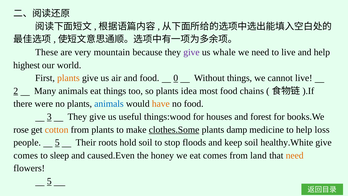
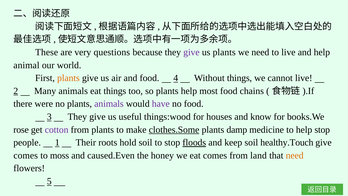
mountain: mountain -> questions
us whale: whale -> plants
highest: highest -> animal
0: 0 -> 4
plants idea: idea -> help
animals at (109, 104) colour: blue -> purple
have colour: orange -> purple
forest: forest -> know
cotton colour: orange -> purple
help loss: loss -> stop
people 5: 5 -> 1
floods underline: none -> present
healthy.White: healthy.White -> healthy.Touch
sleep: sleep -> moss
